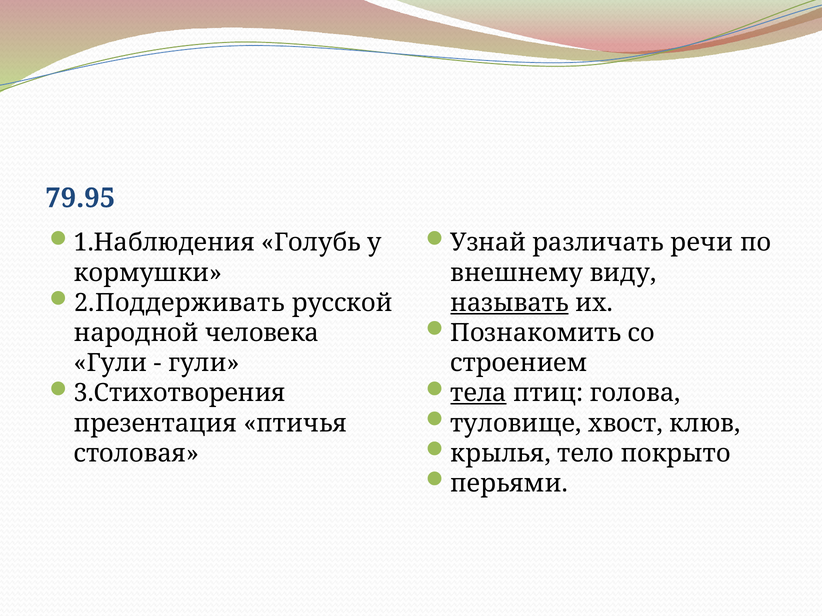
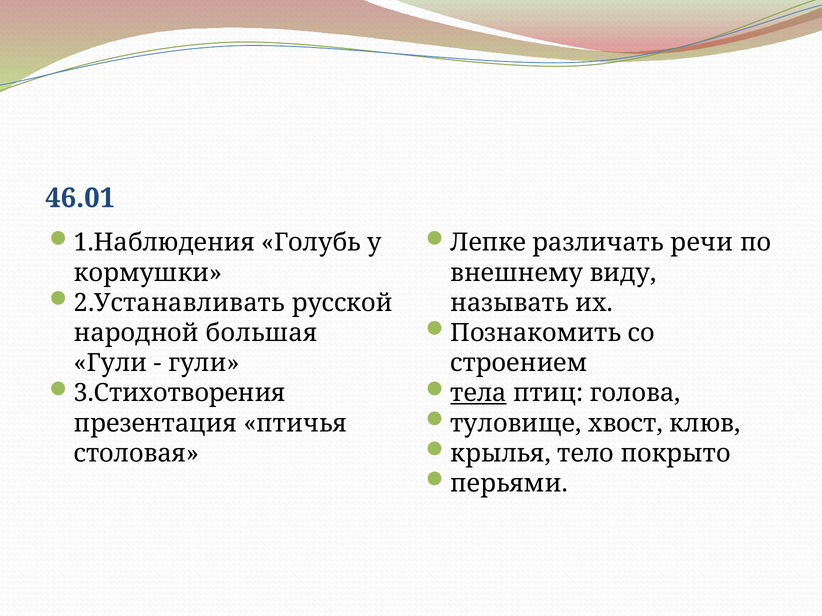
79.95: 79.95 -> 46.01
Узнай: Узнай -> Лепке
2.Поддерживать: 2.Поддерживать -> 2.Устанавливать
называть underline: present -> none
человека: человека -> большая
